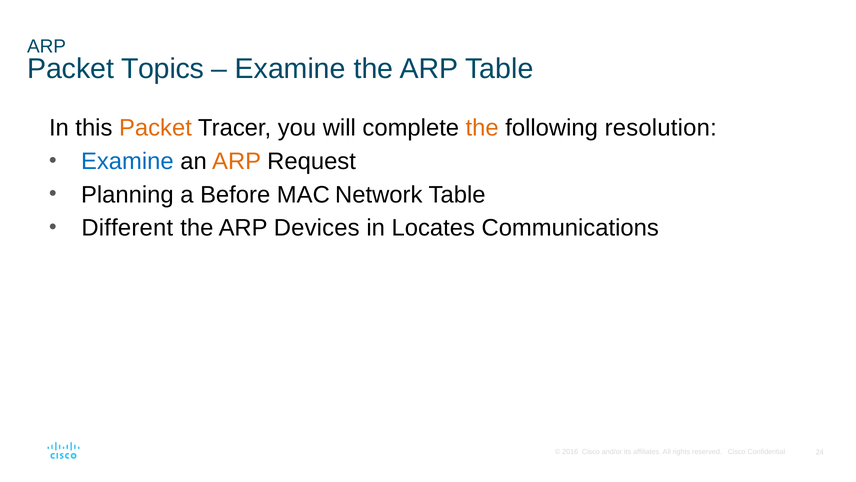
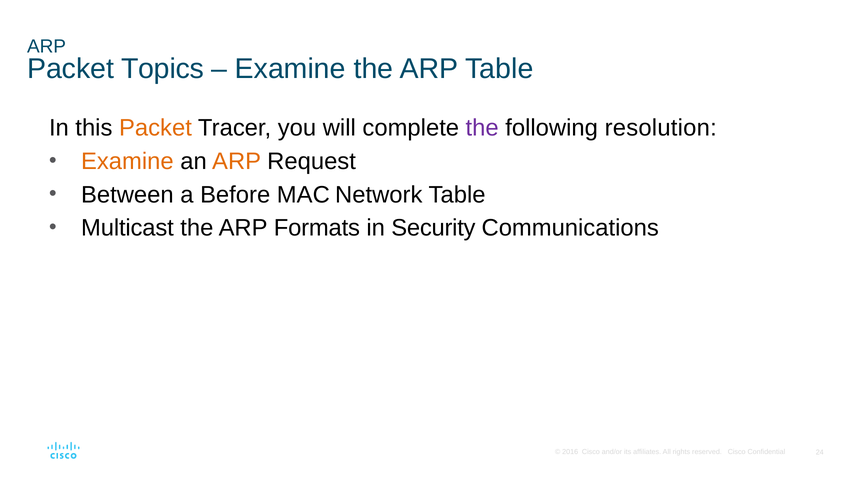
the at (482, 128) colour: orange -> purple
Examine at (127, 161) colour: blue -> orange
Planning: Planning -> Between
Different: Different -> Multicast
Devices: Devices -> Formats
Locates: Locates -> Security
